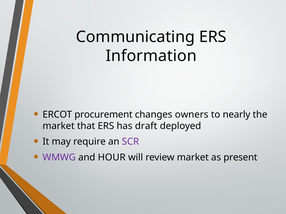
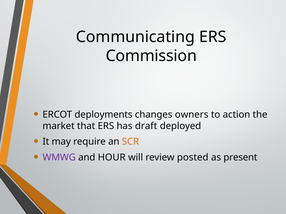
Information: Information -> Commission
procurement: procurement -> deployments
nearly: nearly -> action
SCR colour: purple -> orange
review market: market -> posted
